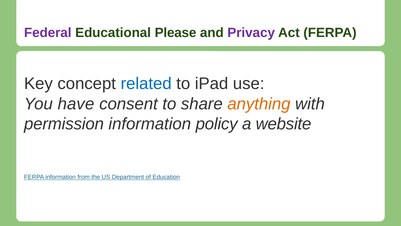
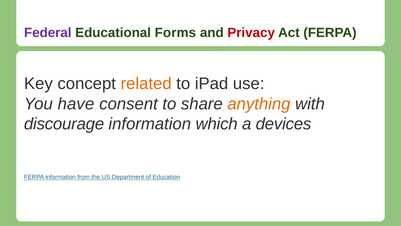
Please: Please -> Forms
Privacy colour: purple -> red
related colour: blue -> orange
permission: permission -> discourage
policy: policy -> which
website: website -> devices
